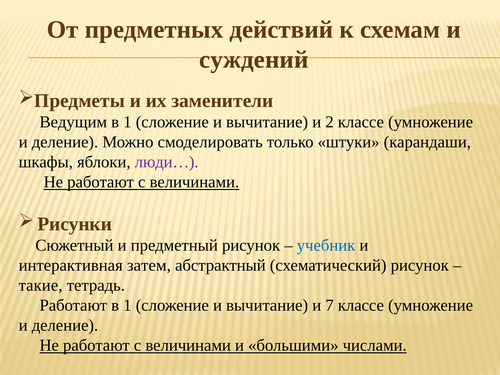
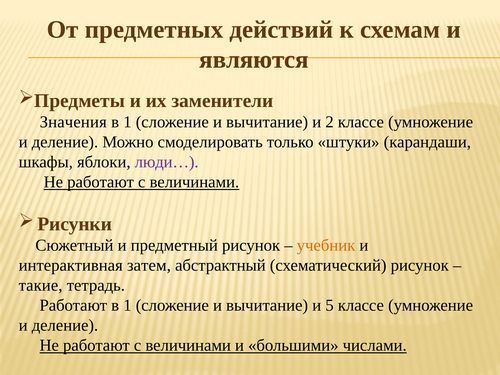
суждений: суждений -> являются
Ведущим: Ведущим -> Значения
учебник colour: blue -> orange
7: 7 -> 5
